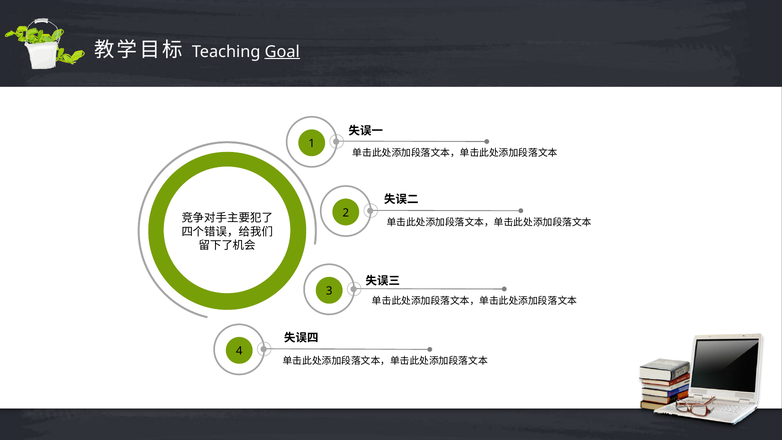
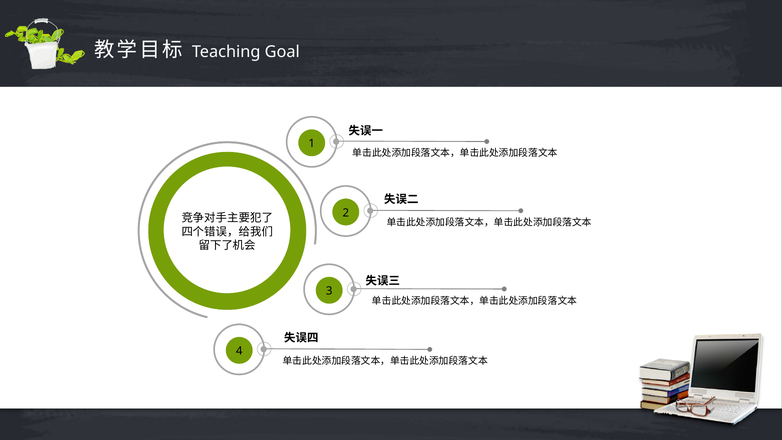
Goal underline: present -> none
